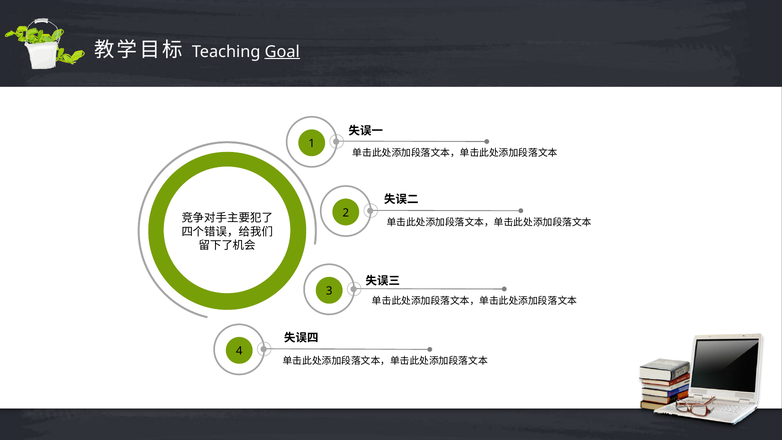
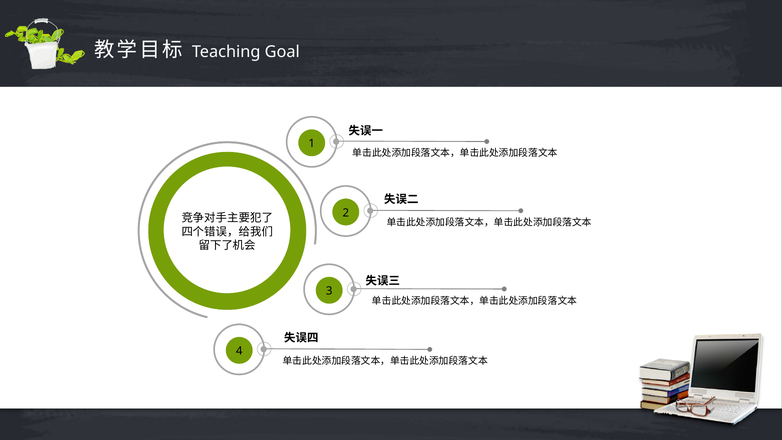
Goal underline: present -> none
